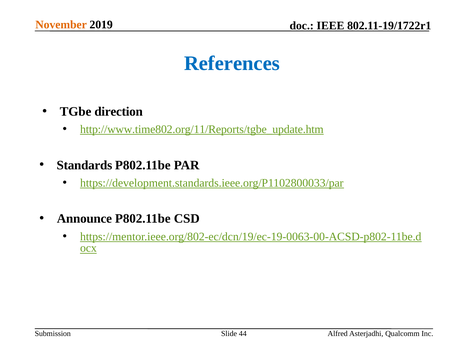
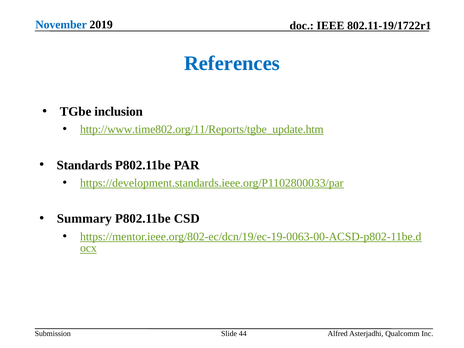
November colour: orange -> blue
direction: direction -> inclusion
Announce: Announce -> Summary
